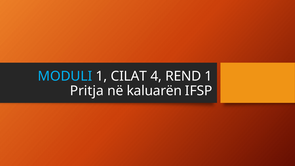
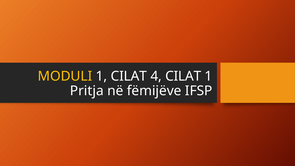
MODULI colour: light blue -> yellow
4 REND: REND -> CILAT
kaluarën: kaluarën -> fëmijëve
